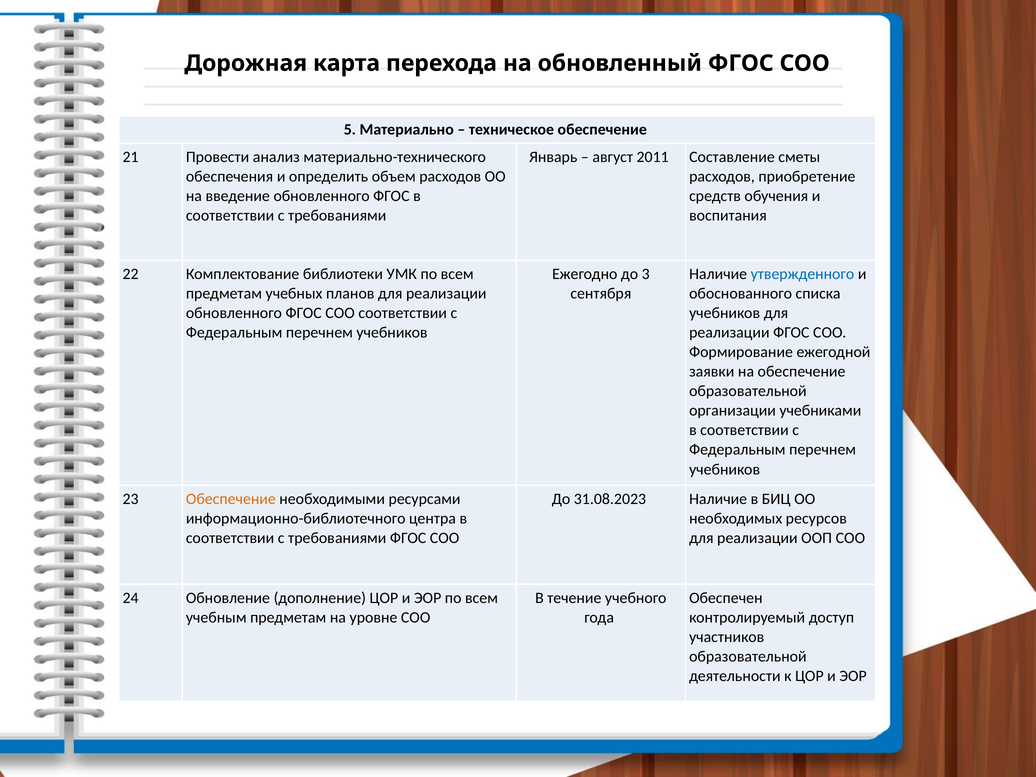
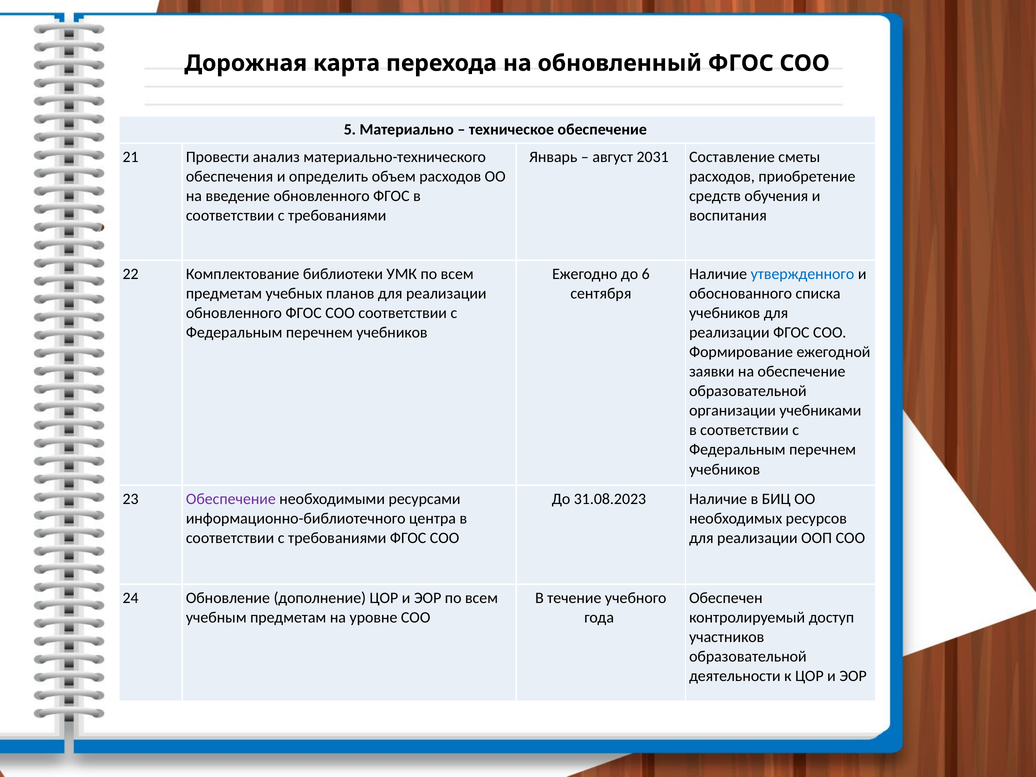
2011: 2011 -> 2031
3: 3 -> 6
Обеспечение at (231, 499) colour: orange -> purple
